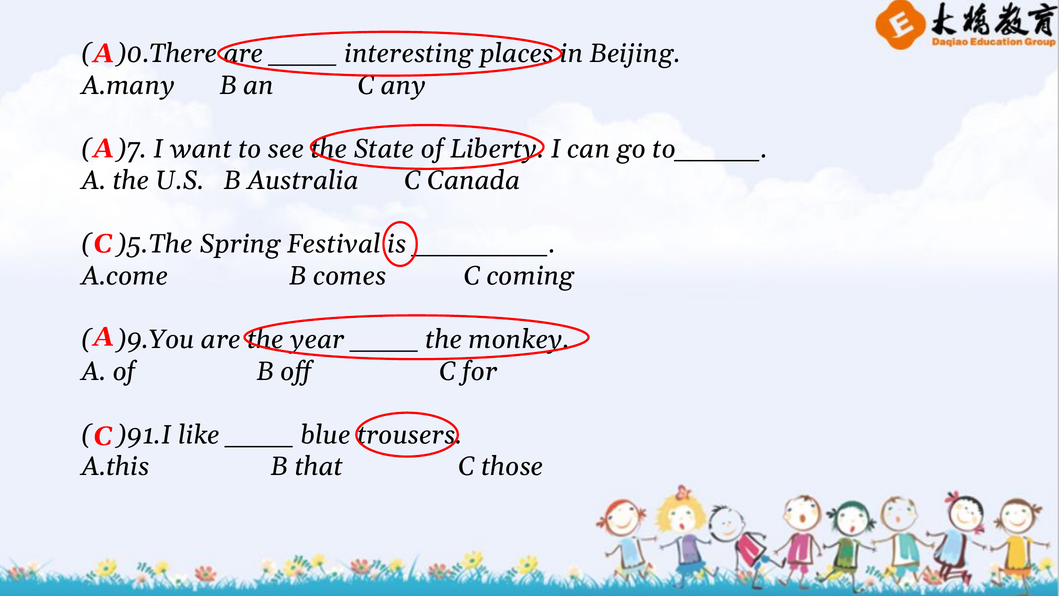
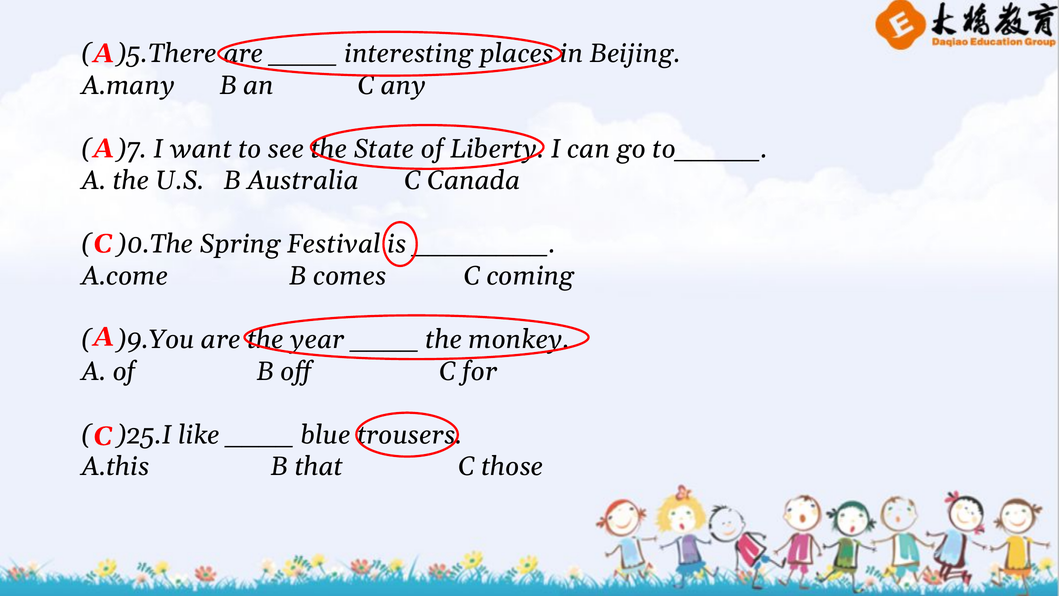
)0.There: )0.There -> )5.There
)5.The: )5.The -> )0.The
)91.I: )91.I -> )25.I
